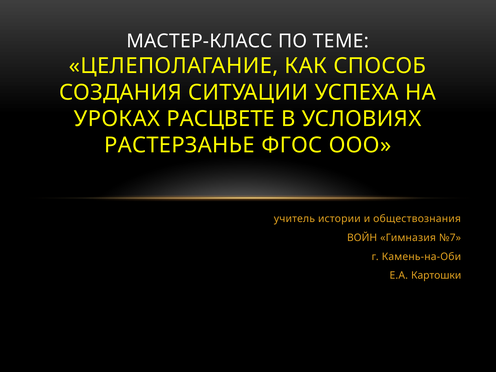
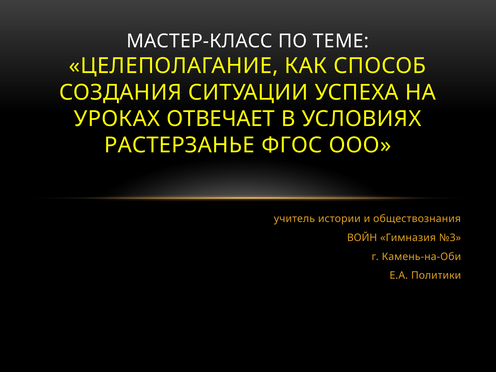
РАСЦВЕТЕ: РАСЦВЕТЕ -> ОТВЕЧАЕТ
№7: №7 -> №3
Картошки: Картошки -> Политики
